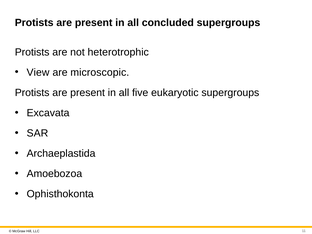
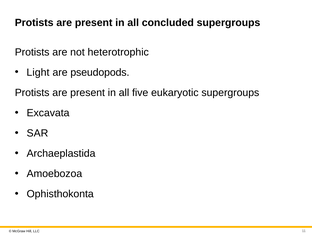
View: View -> Light
microscopic: microscopic -> pseudopods
